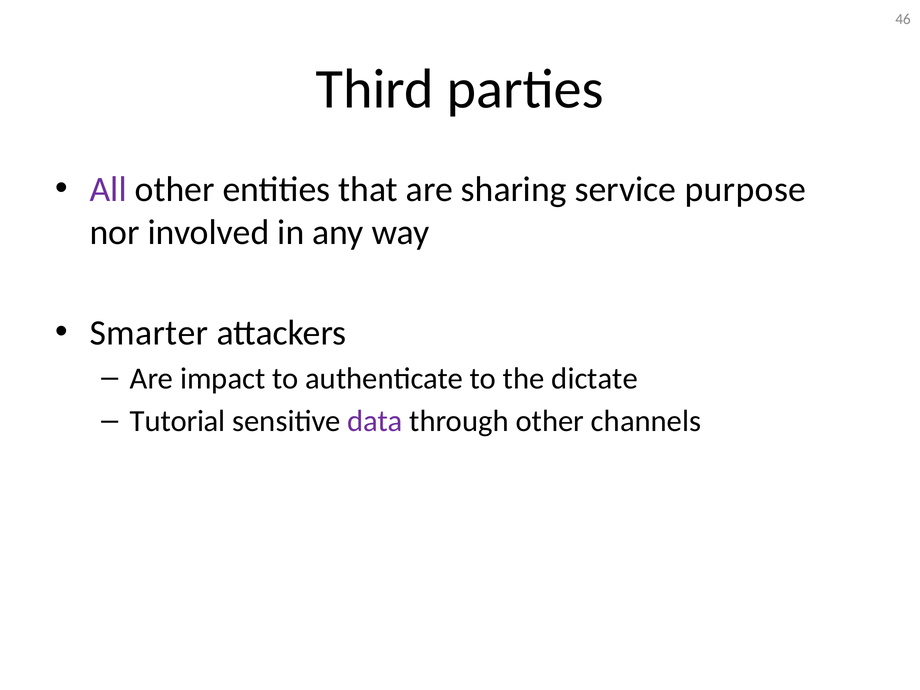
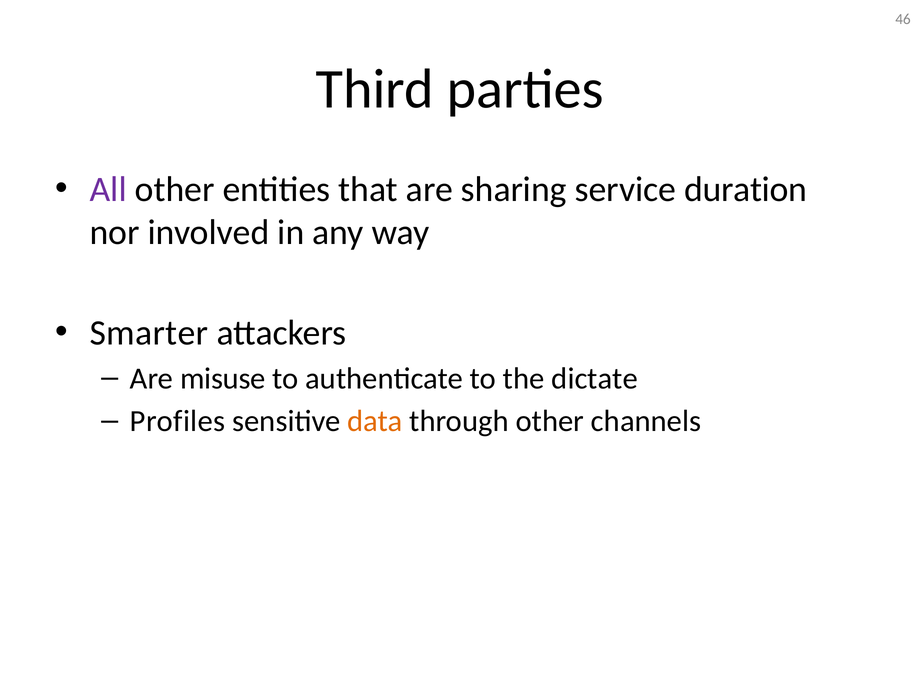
purpose: purpose -> duration
impact: impact -> misuse
Tutorial: Tutorial -> Profiles
data colour: purple -> orange
